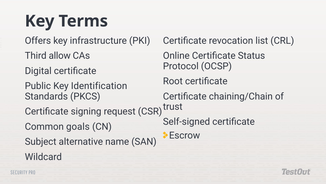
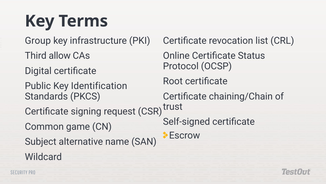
Offers: Offers -> Group
goals: goals -> game
